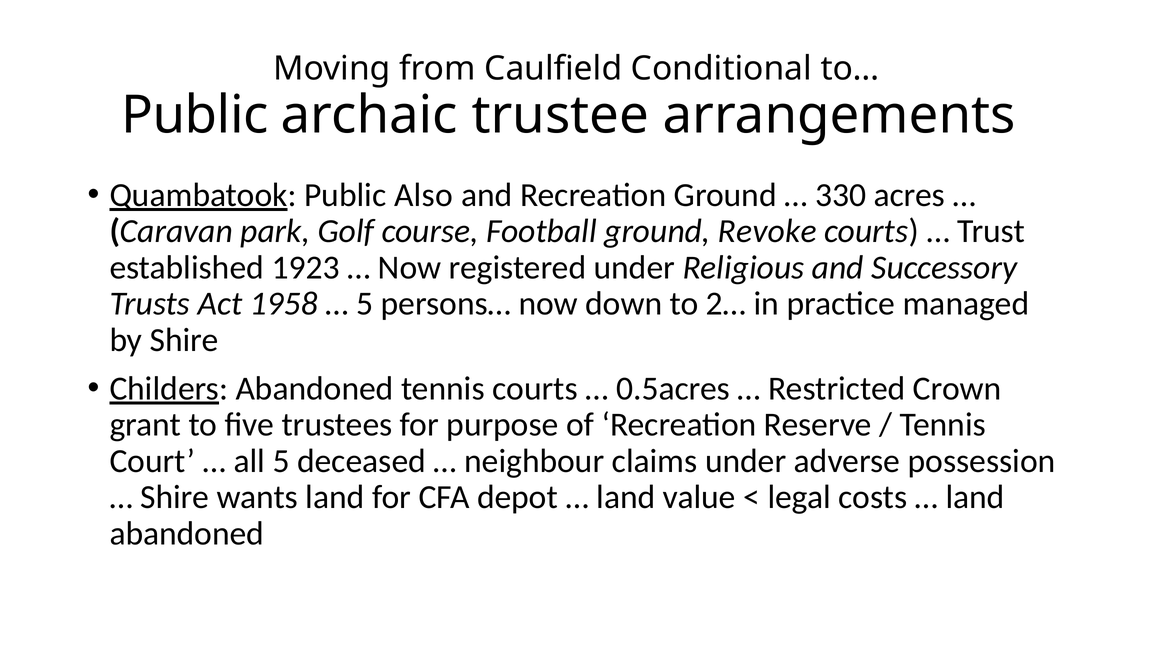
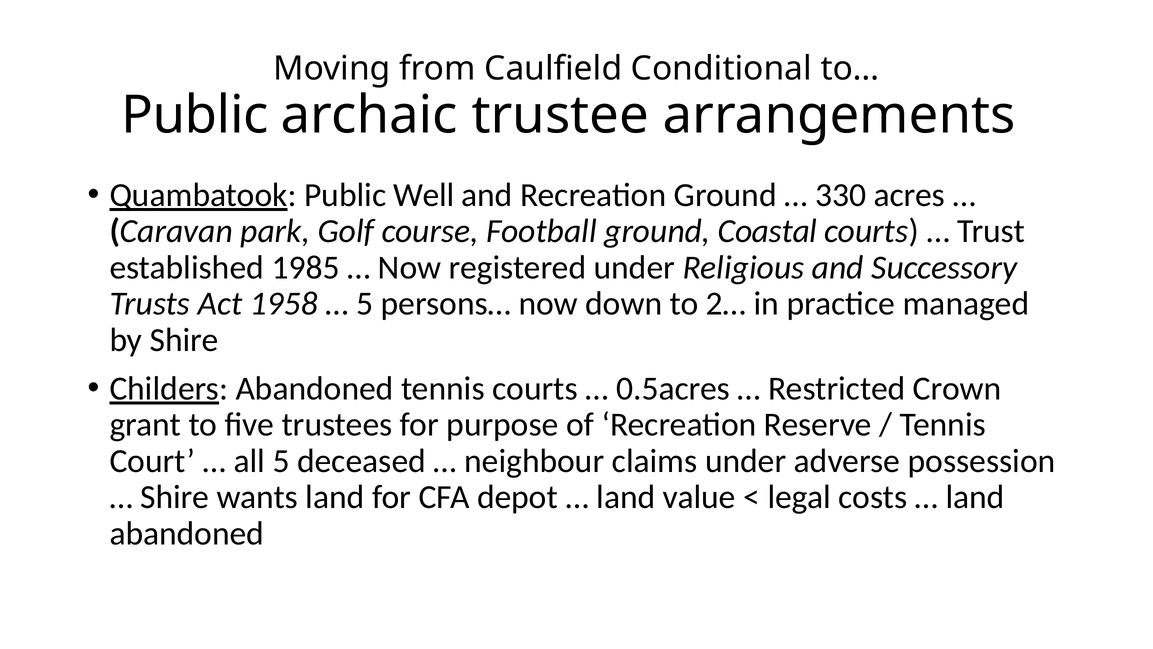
Also: Also -> Well
Revoke: Revoke -> Coastal
1923: 1923 -> 1985
